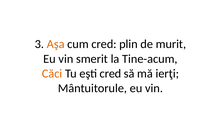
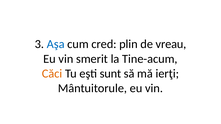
Aşa colour: orange -> blue
murit: murit -> vreau
eşti cred: cred -> sunt
